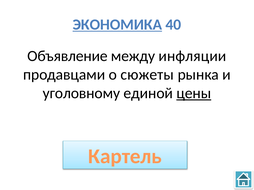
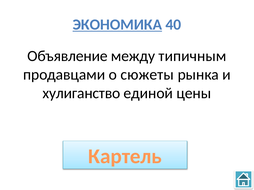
инфляции: инфляции -> типичным
уголовному: уголовному -> хулиганство
цены underline: present -> none
